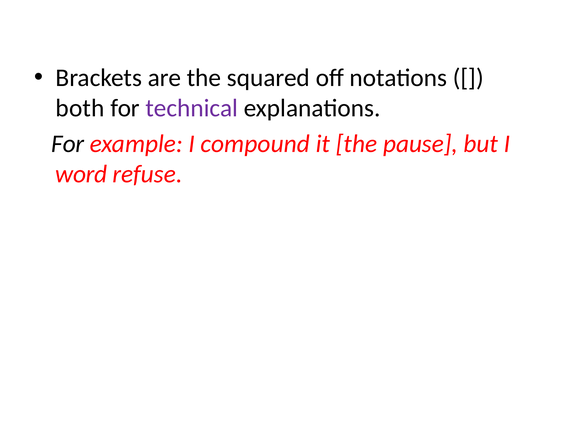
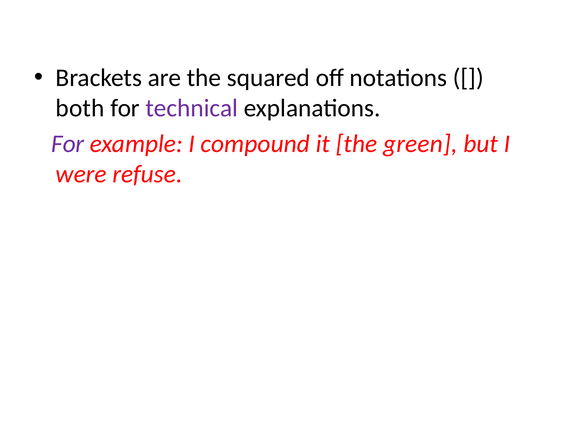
For at (68, 144) colour: black -> purple
pause: pause -> green
word: word -> were
